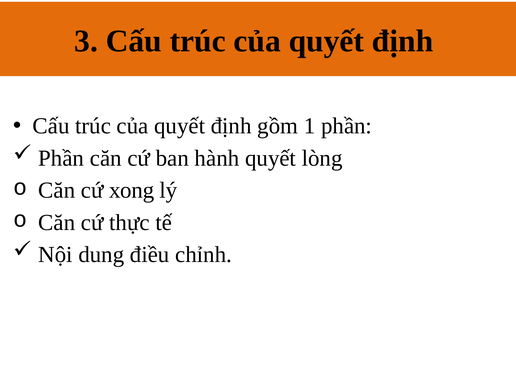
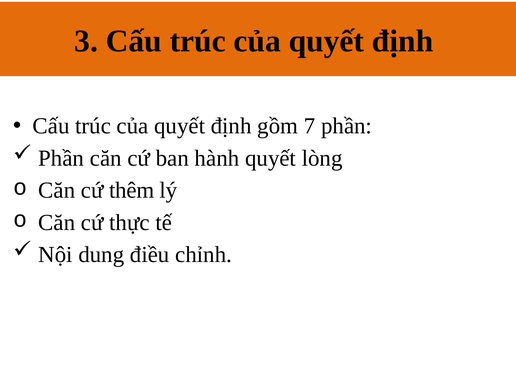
1: 1 -> 7
xong: xong -> thêm
